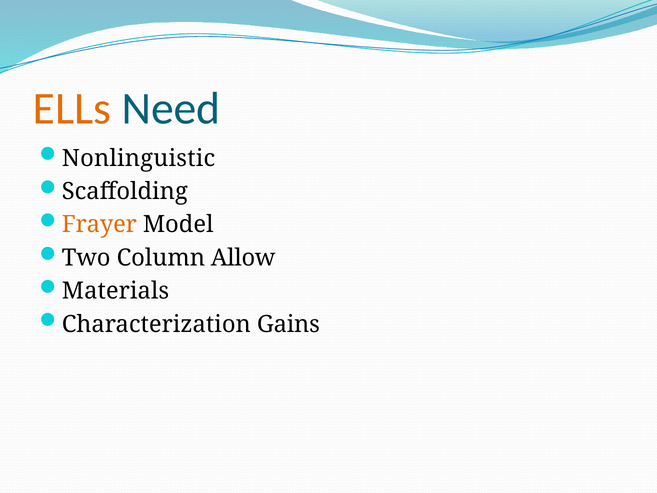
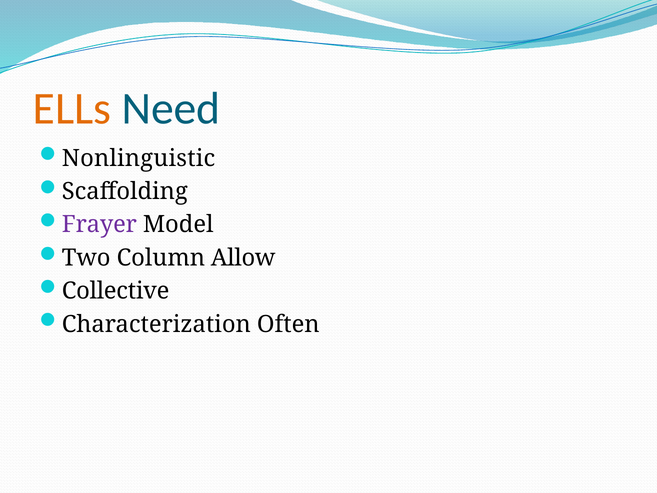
Frayer colour: orange -> purple
Materials: Materials -> Collective
Gains: Gains -> Often
